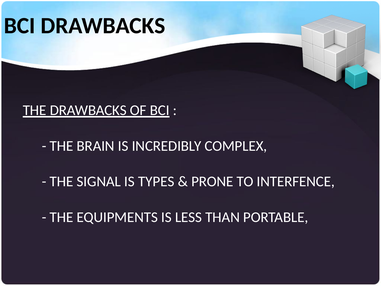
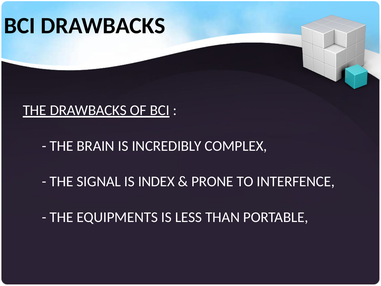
TYPES: TYPES -> INDEX
